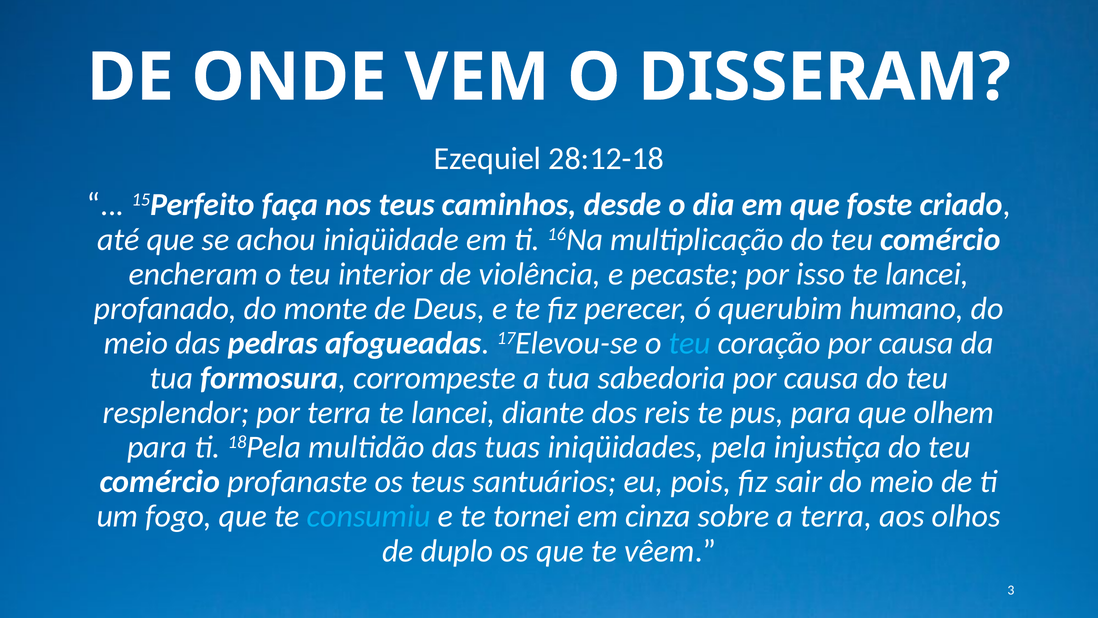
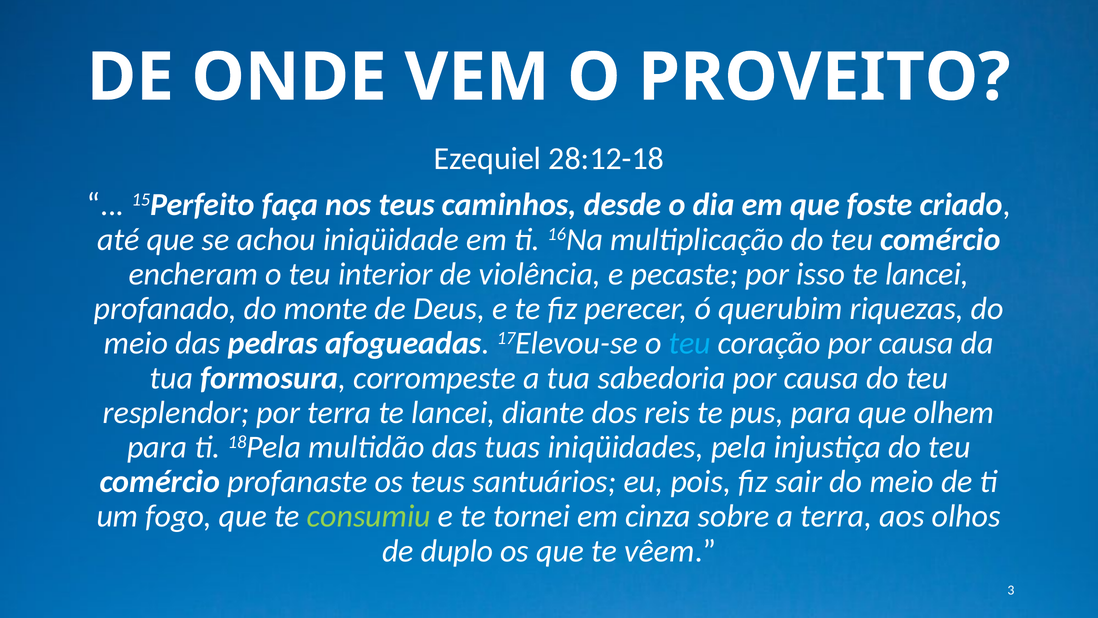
DISSERAM: DISSERAM -> PROVEITO
humano: humano -> riquezas
consumiu colour: light blue -> light green
